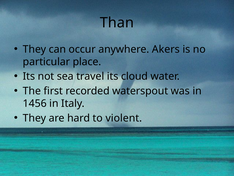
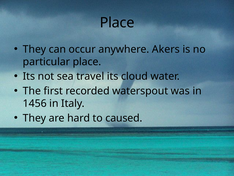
Than at (117, 23): Than -> Place
violent: violent -> caused
